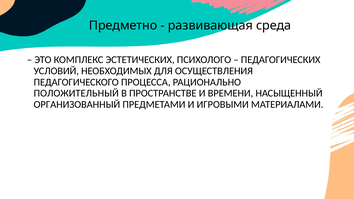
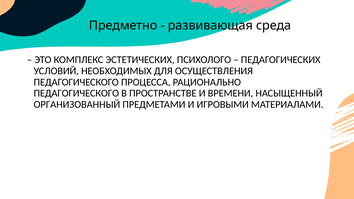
ПОЛОЖИТЕЛЬНЫЙ at (76, 93): ПОЛОЖИТЕЛЬНЫЙ -> ПЕДАГОГИЧЕСКОГО
